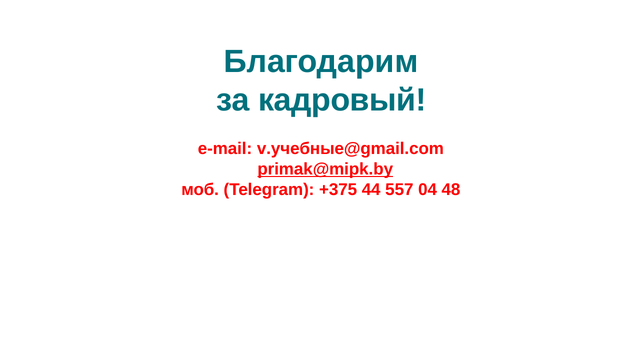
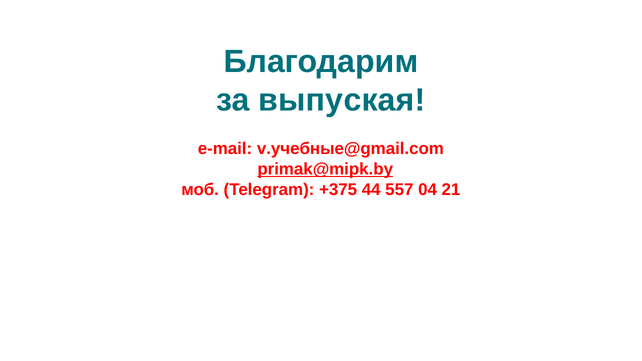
кадровый: кадровый -> выпуская
48: 48 -> 21
